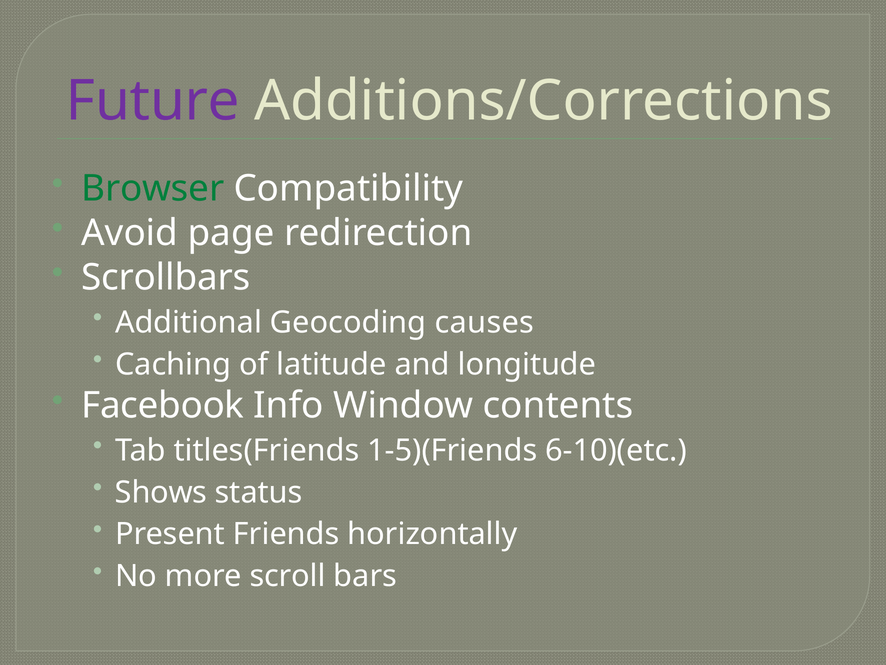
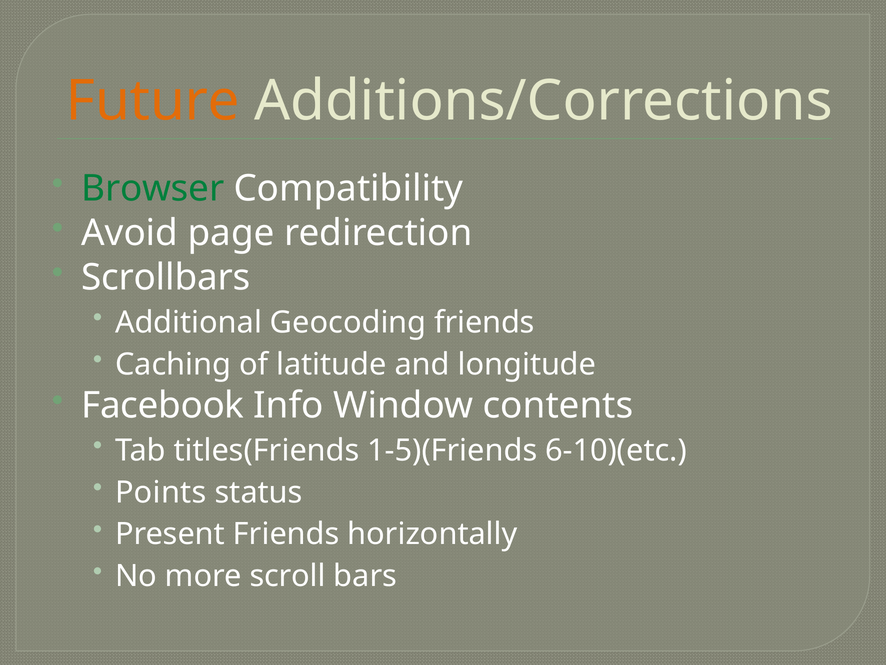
Future colour: purple -> orange
Geocoding causes: causes -> friends
Shows: Shows -> Points
